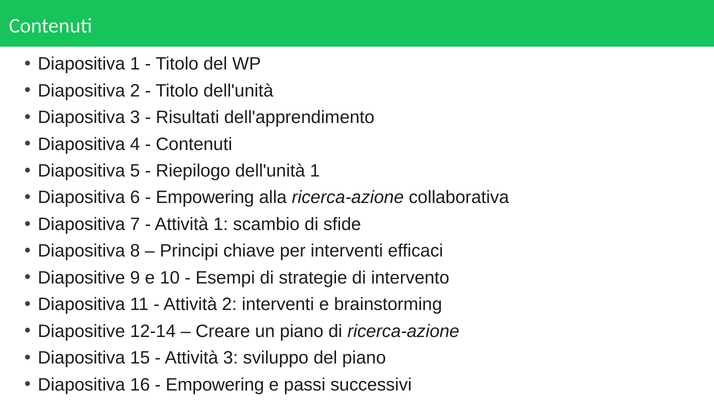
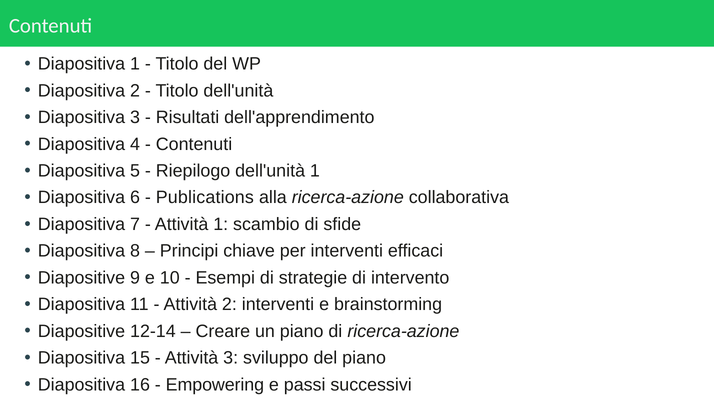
Empowering at (205, 197): Empowering -> Publications
